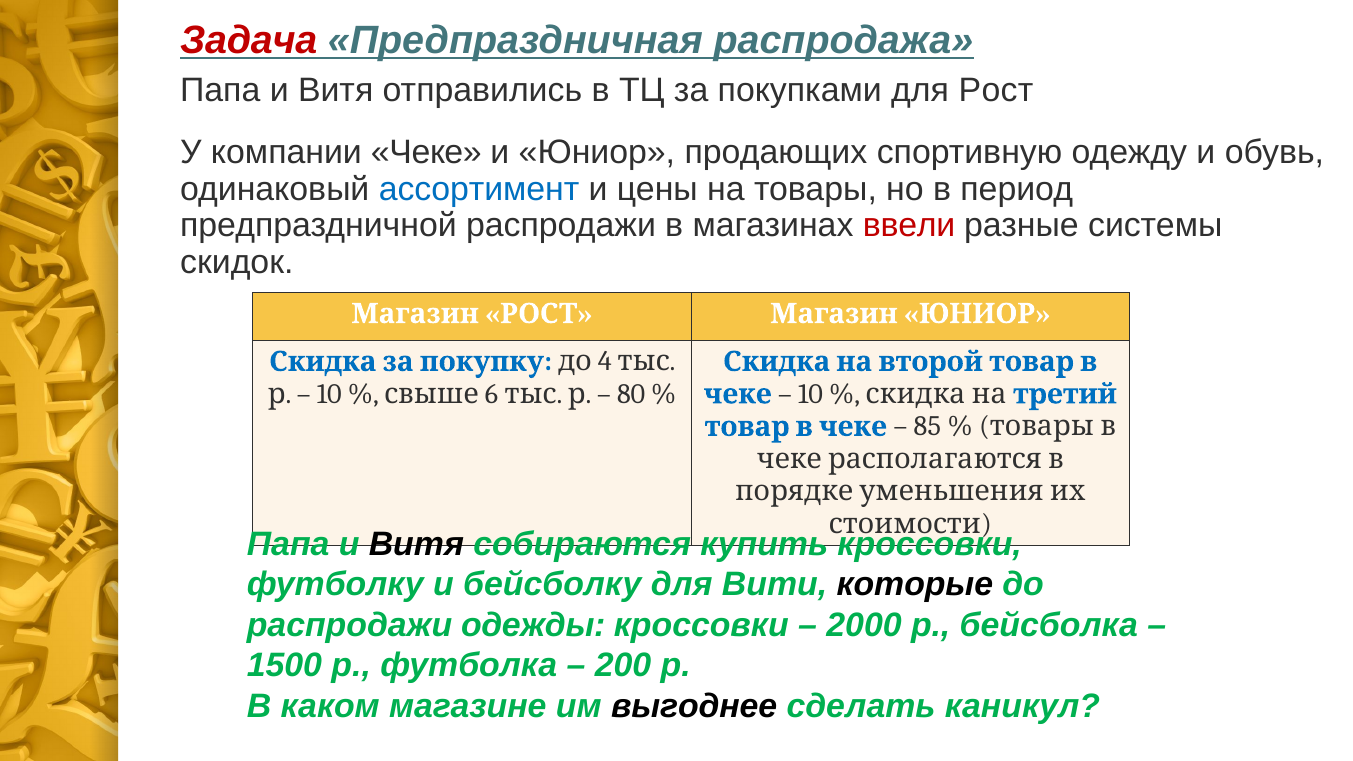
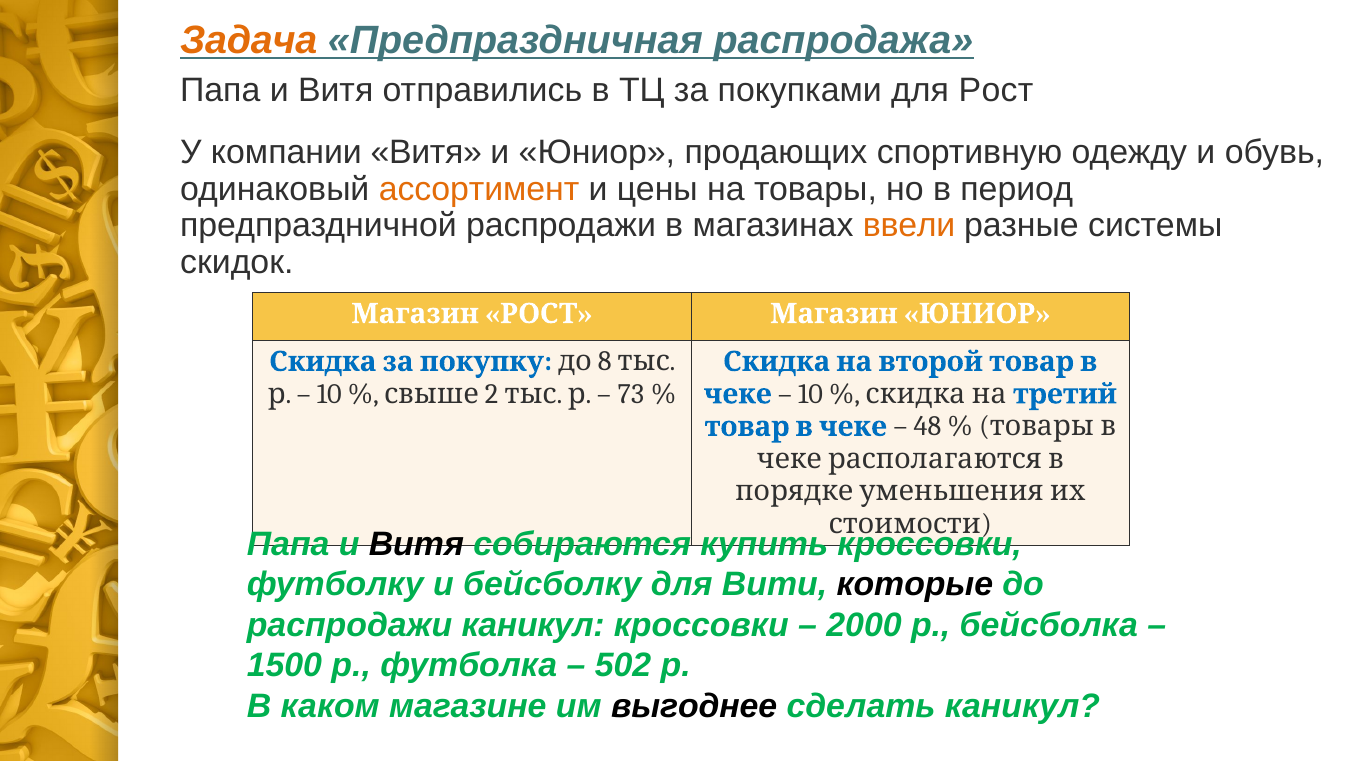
Задача colour: red -> orange
компании Чеке: Чеке -> Витя
ассортимент colour: blue -> orange
ввели colour: red -> orange
4: 4 -> 8
6: 6 -> 2
80: 80 -> 73
85: 85 -> 48
распродажи одежды: одежды -> каникул
200: 200 -> 502
